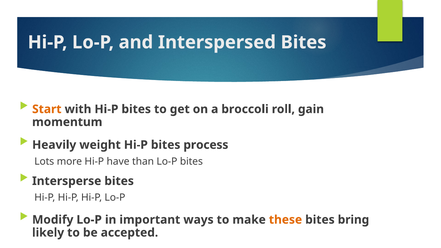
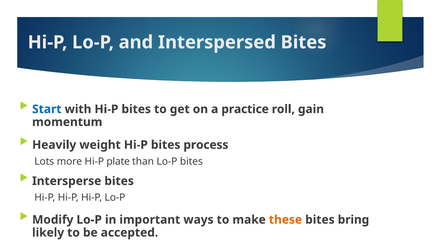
Start colour: orange -> blue
broccoli: broccoli -> practice
have: have -> plate
